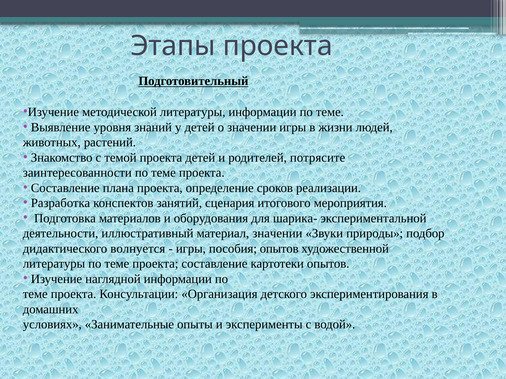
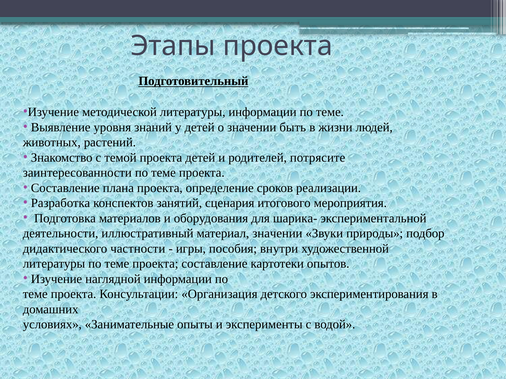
значении игры: игры -> быть
волнуется: волнуется -> частности
пособия опытов: опытов -> внутри
